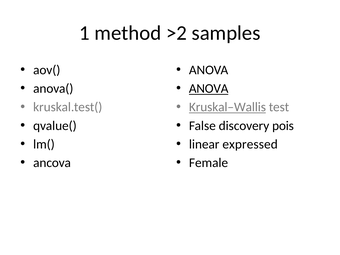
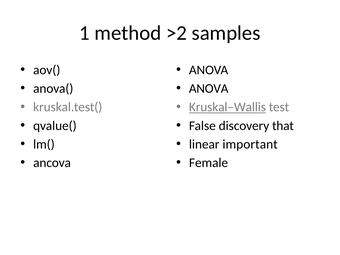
ANOVA at (209, 89) underline: present -> none
pois: pois -> that
expressed: expressed -> important
